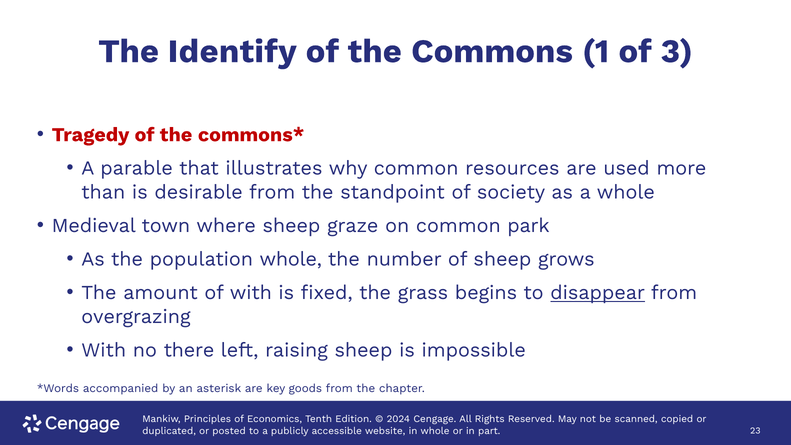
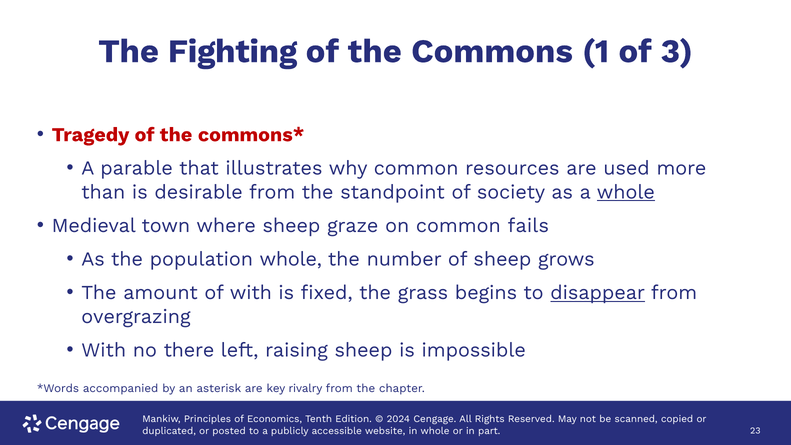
Identify: Identify -> Fighting
whole at (626, 192) underline: none -> present
park: park -> fails
goods: goods -> rivalry
